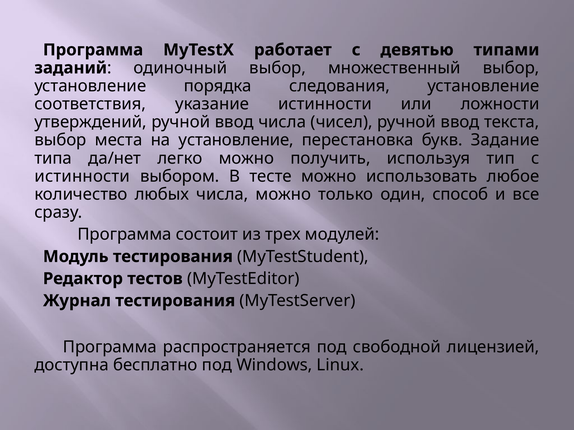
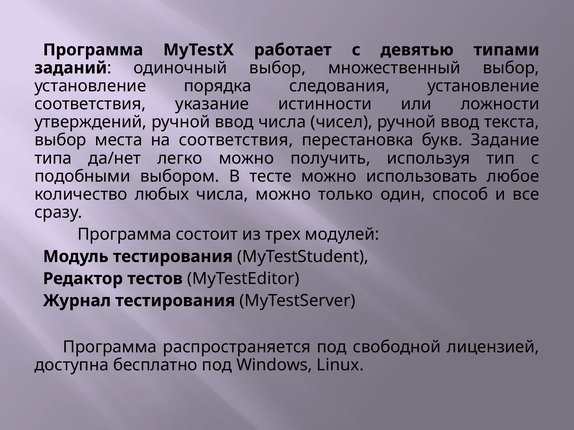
на установление: установление -> соответствия
истинности at (82, 176): истинности -> подобными
